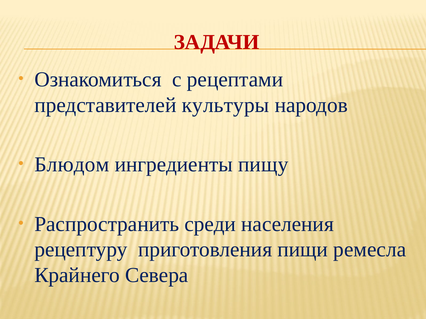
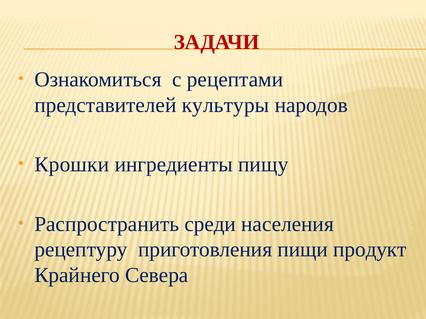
Блюдом: Блюдом -> Крошки
ремесла: ремесла -> продукт
